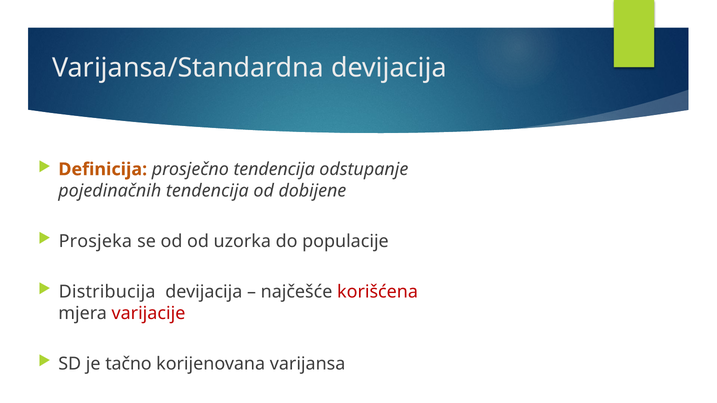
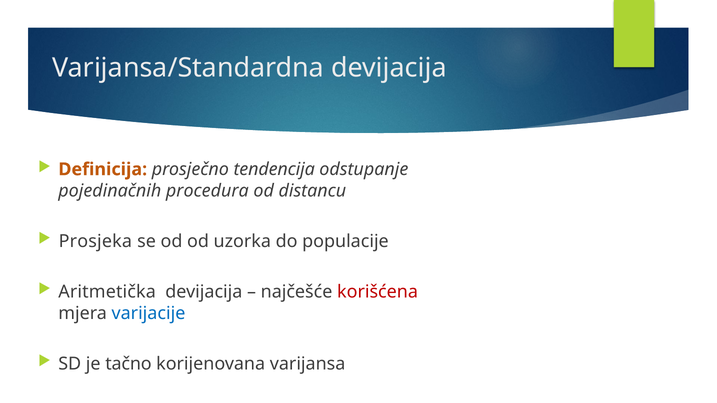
pojedinačnih tendencija: tendencija -> procedura
dobijene: dobijene -> distancu
Distribucija: Distribucija -> Aritmetička
varijacije colour: red -> blue
